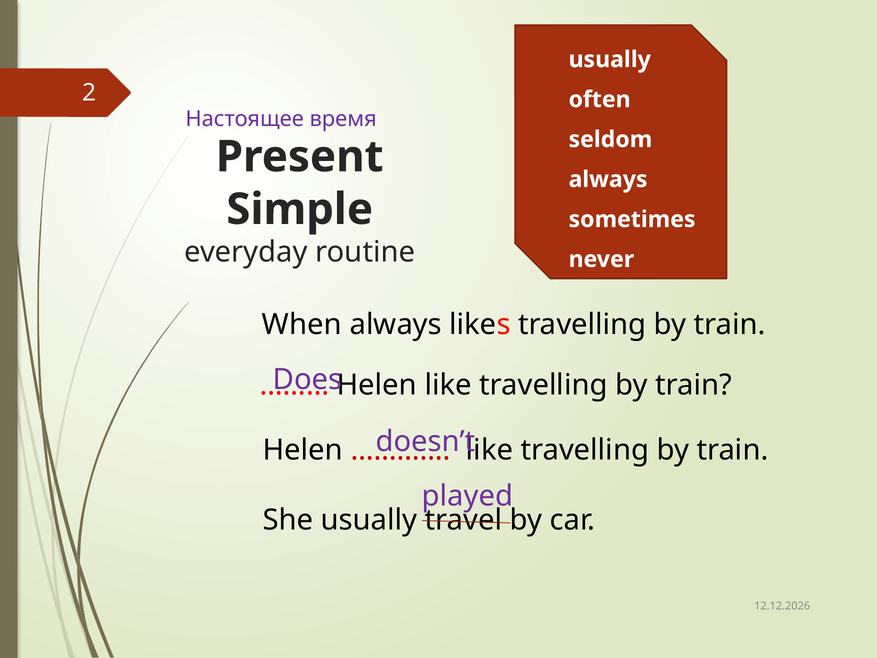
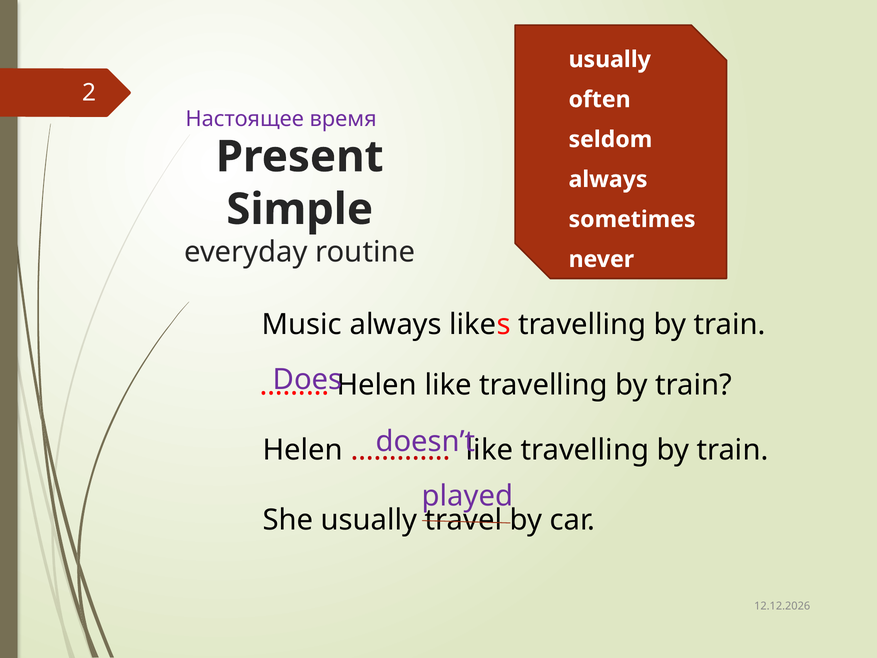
When: When -> Music
